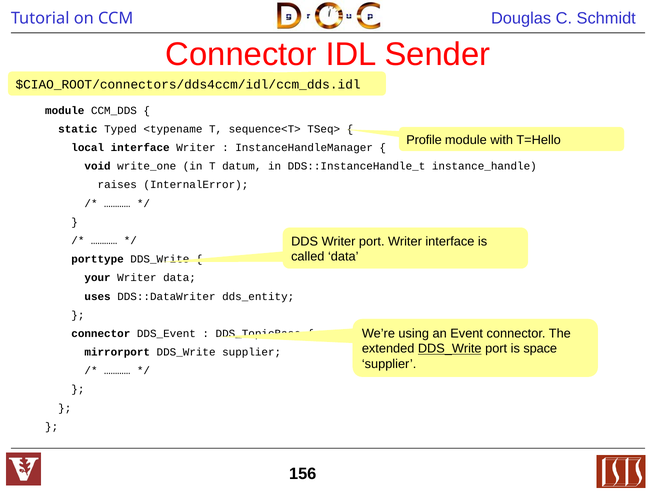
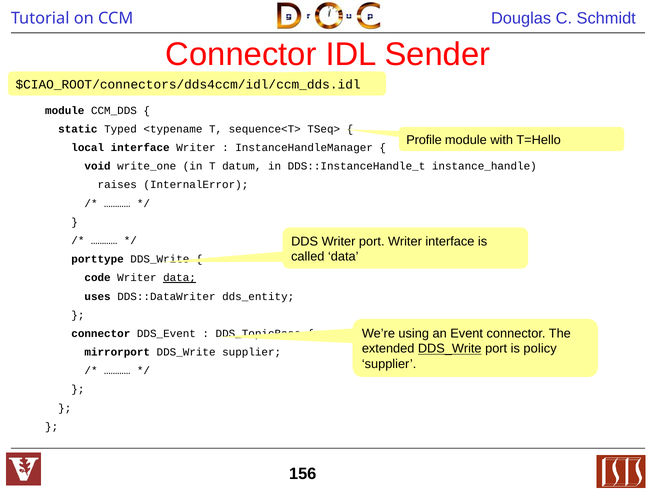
your: your -> code
data at (180, 278) underline: none -> present
space: space -> policy
